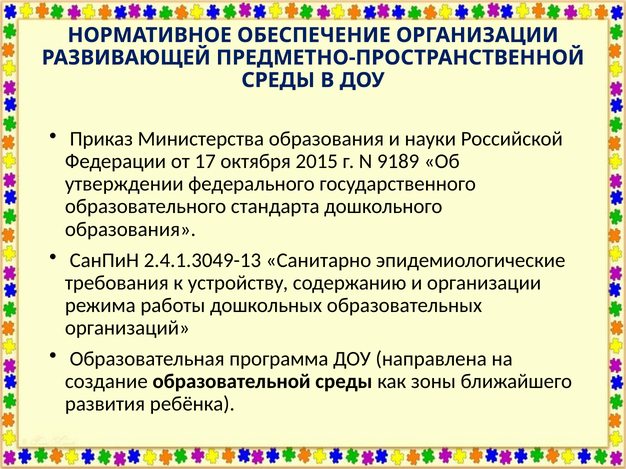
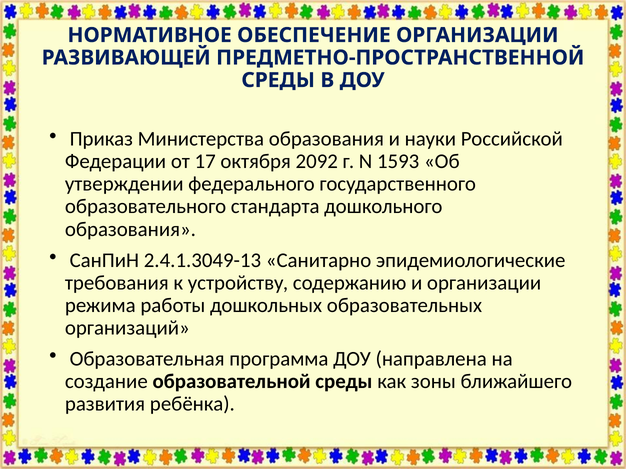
2015: 2015 -> 2092
9189: 9189 -> 1593
